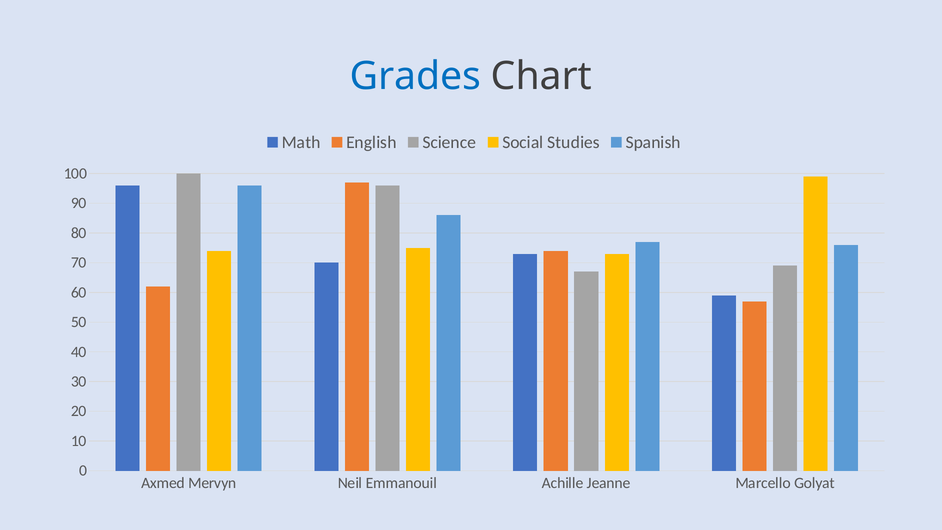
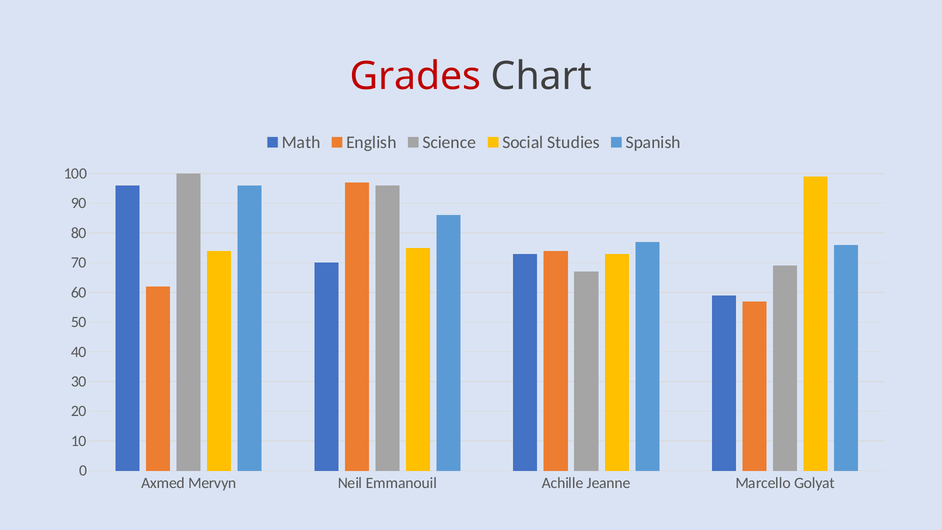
Grades colour: blue -> red
